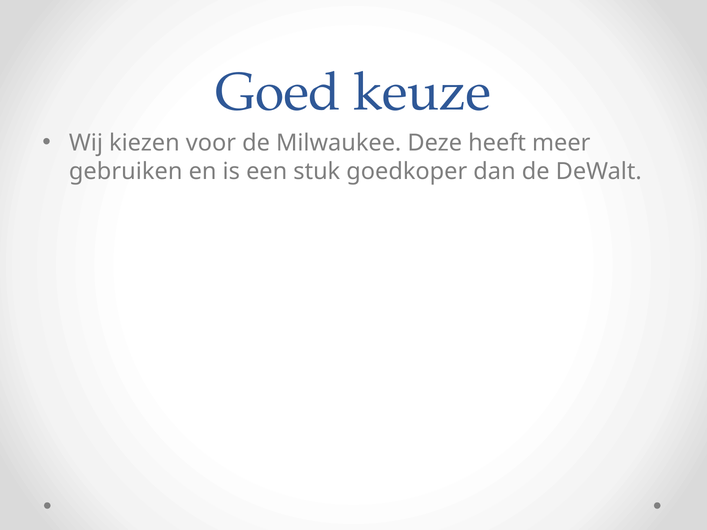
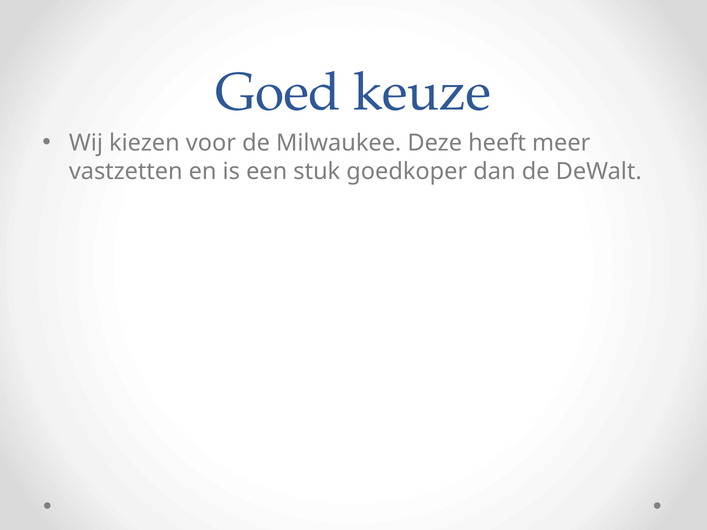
gebruiken: gebruiken -> vastzetten
